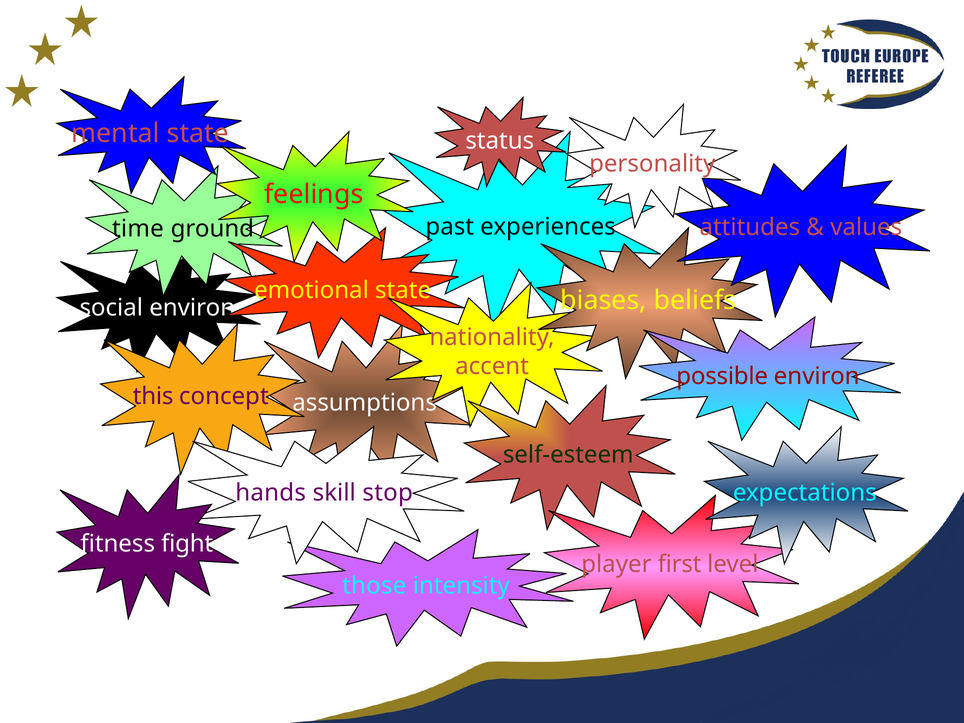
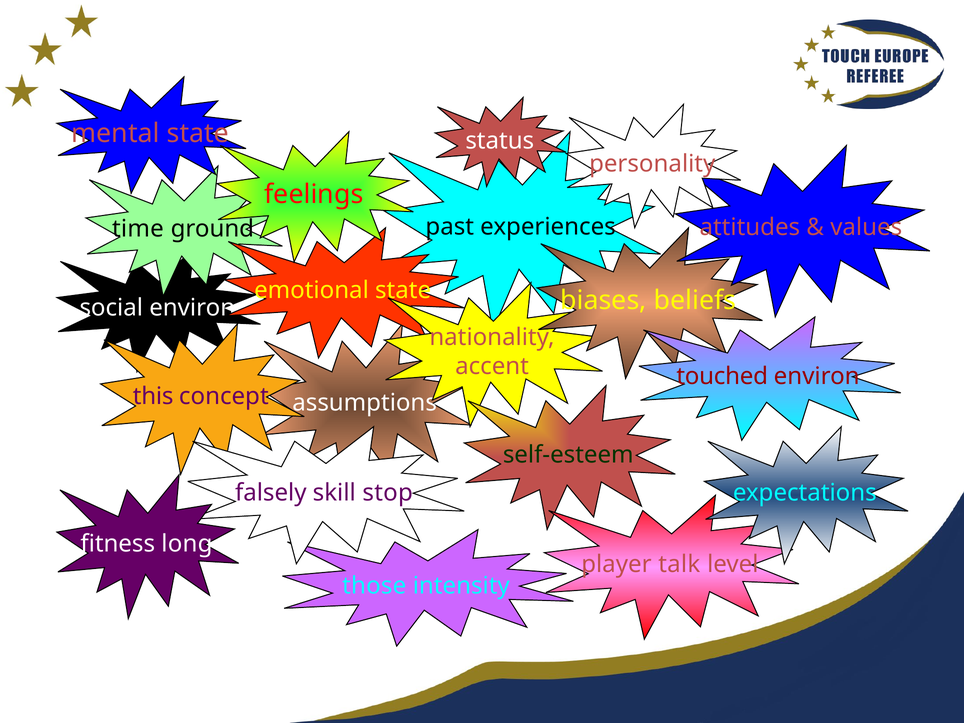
possible: possible -> touched
hands: hands -> falsely
fight: fight -> long
first: first -> talk
